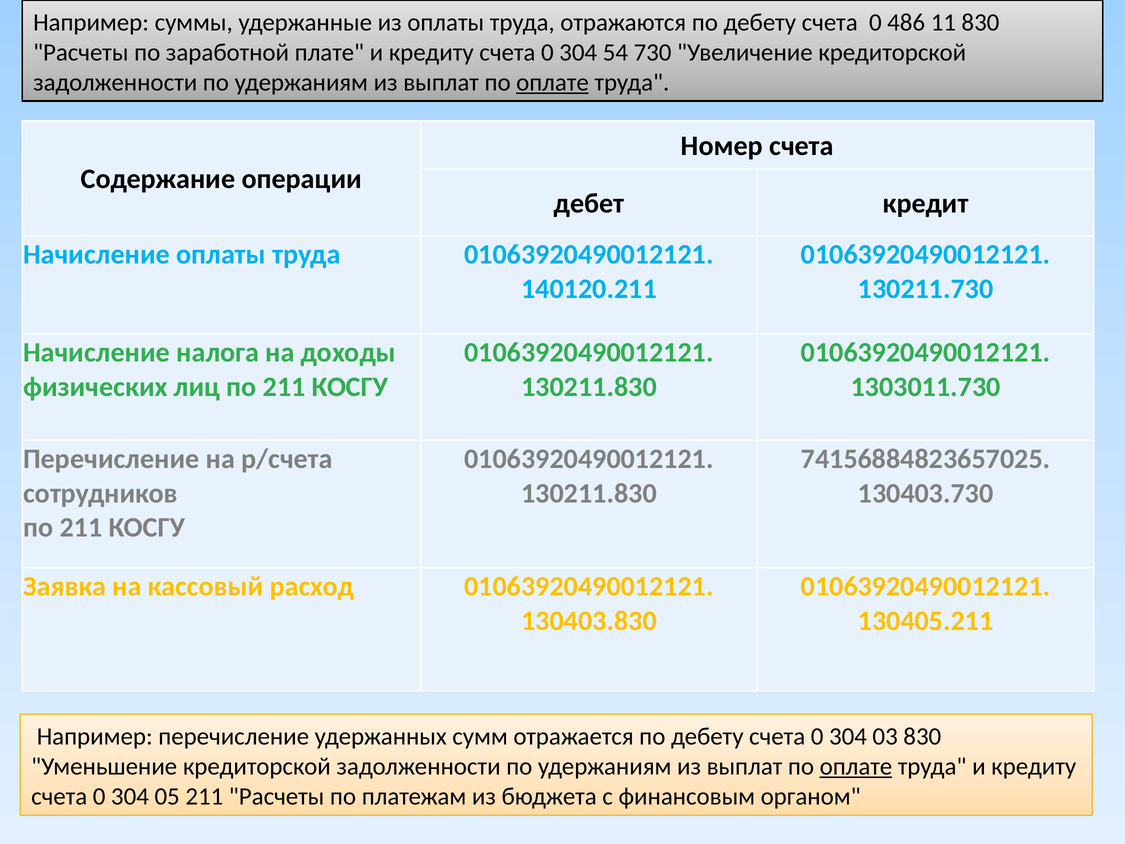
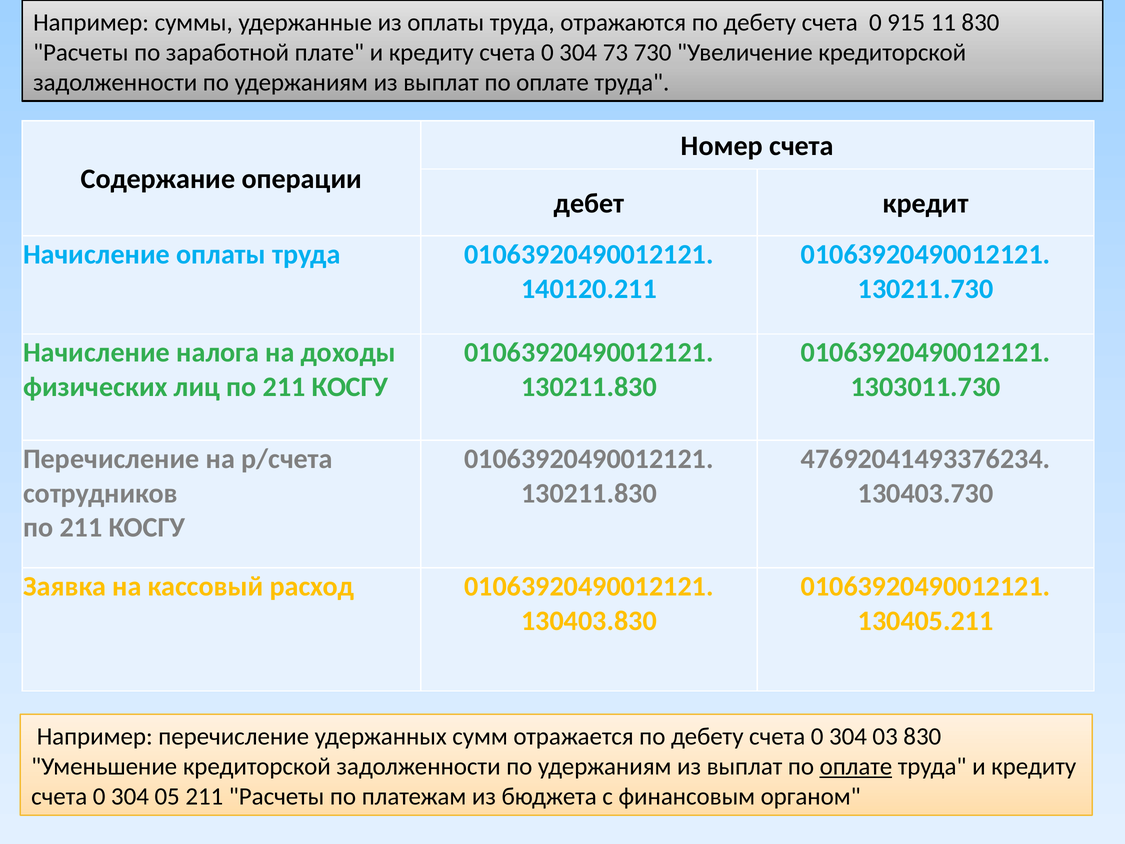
486: 486 -> 915
54: 54 -> 73
оплате at (553, 82) underline: present -> none
74156884823657025: 74156884823657025 -> 47692041493376234
